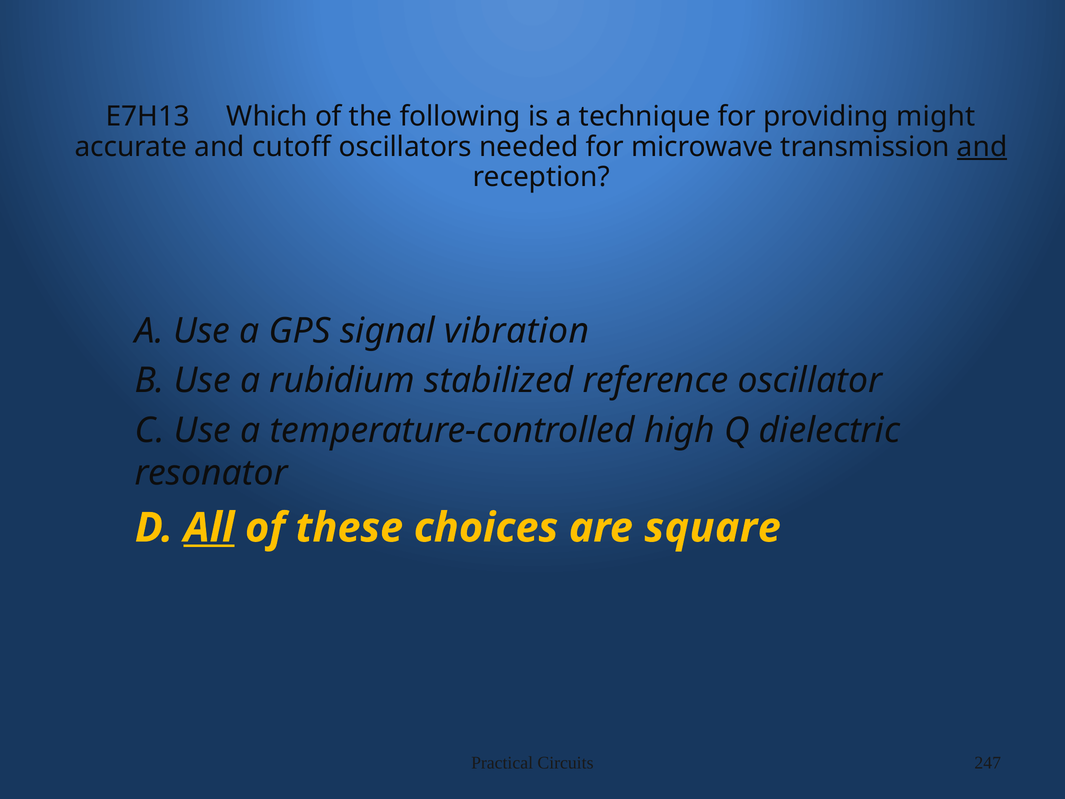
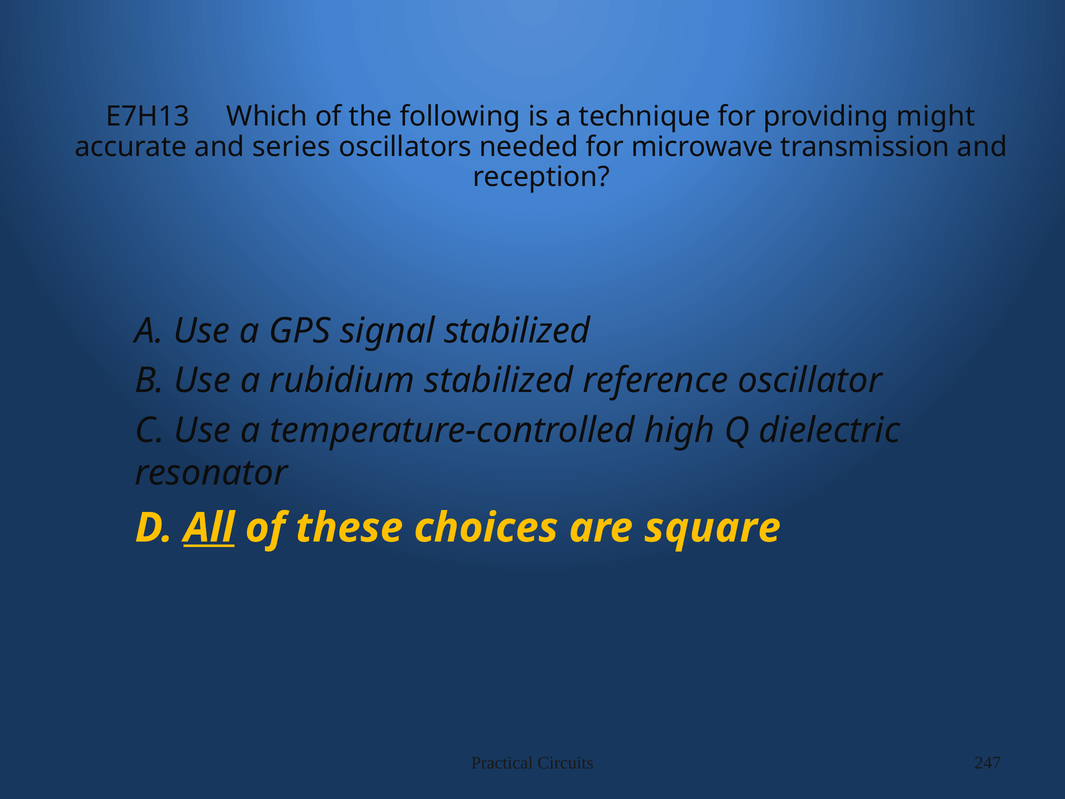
cutoff: cutoff -> series
and at (982, 147) underline: present -> none
signal vibration: vibration -> stabilized
